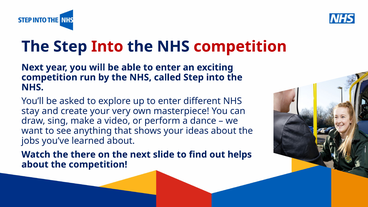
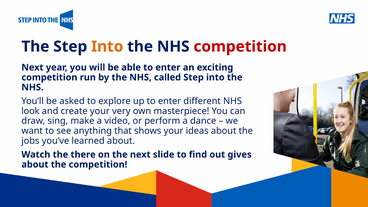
Into at (107, 47) colour: red -> orange
stay: stay -> look
helps: helps -> gives
